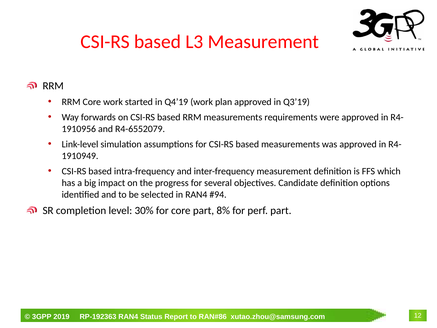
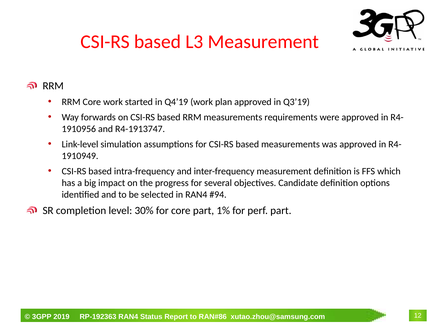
R4-6552079: R4-6552079 -> R4-1913747
8%: 8% -> 1%
